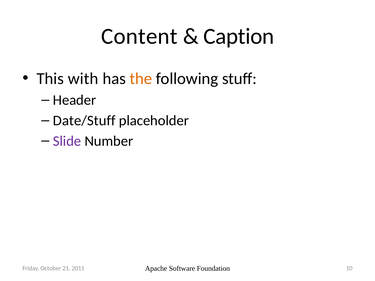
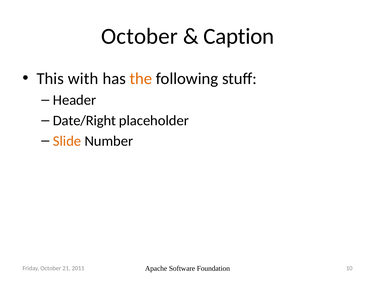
Content at (139, 36): Content -> October
Date/Stuff: Date/Stuff -> Date/Right
Slide colour: purple -> orange
